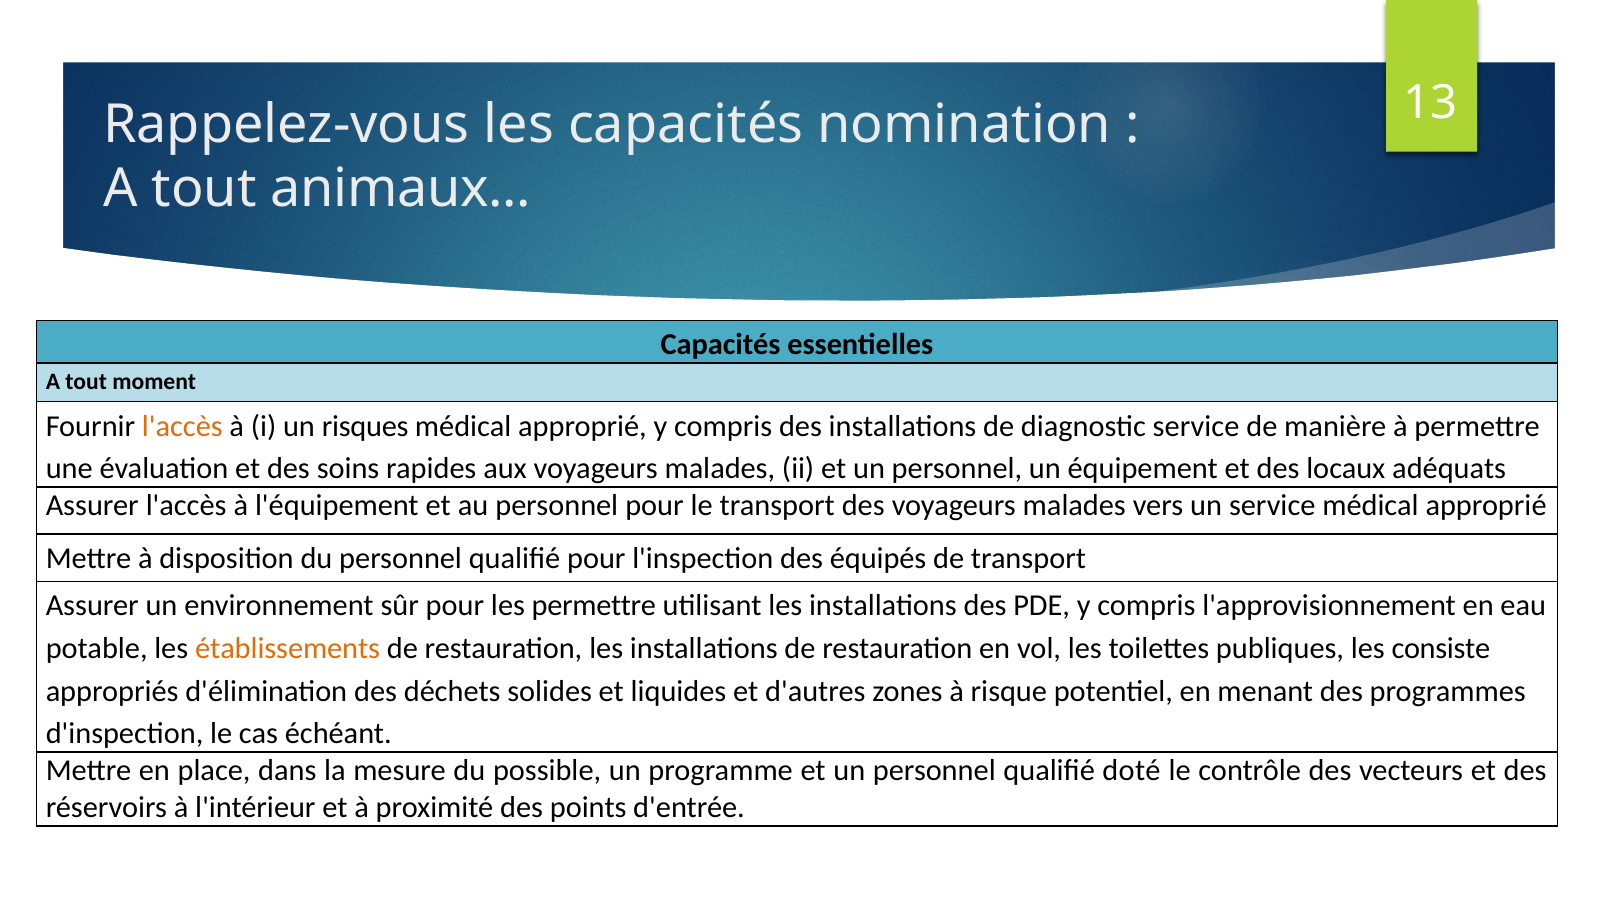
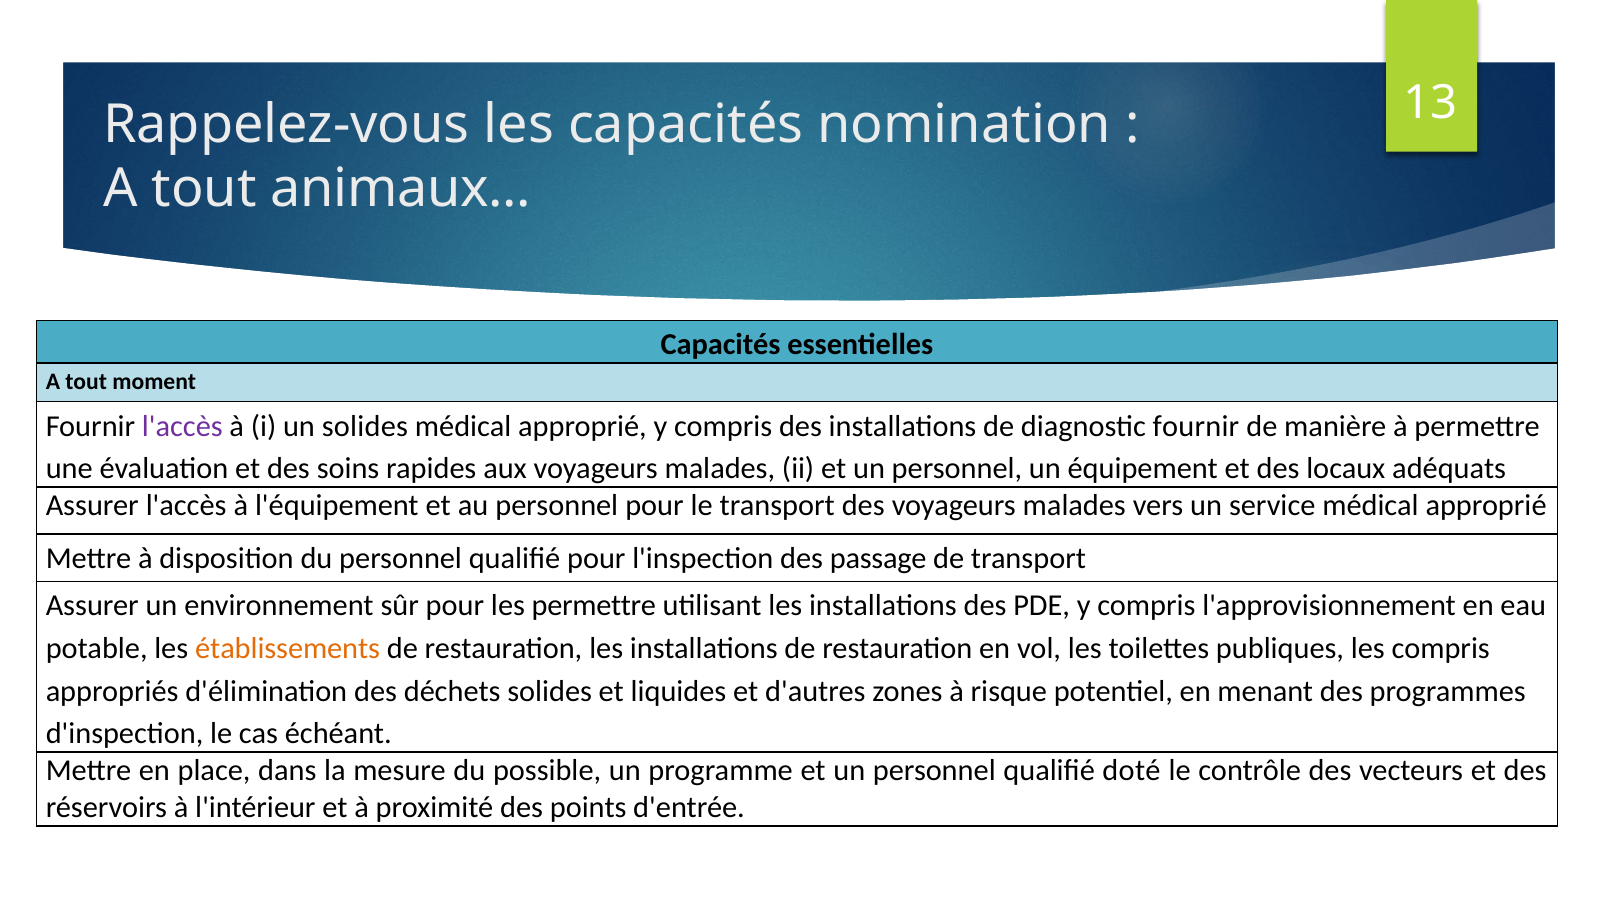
l'accès at (182, 426) colour: orange -> purple
un risques: risques -> solides
diagnostic service: service -> fournir
équipés: équipés -> passage
les consiste: consiste -> compris
